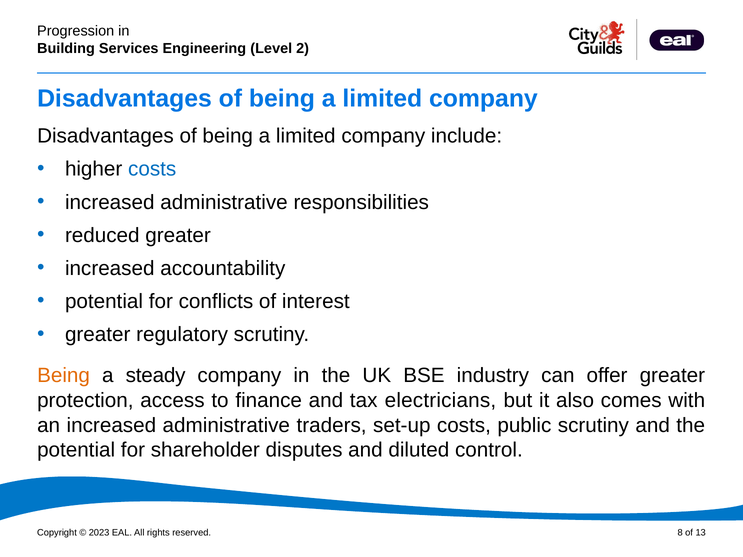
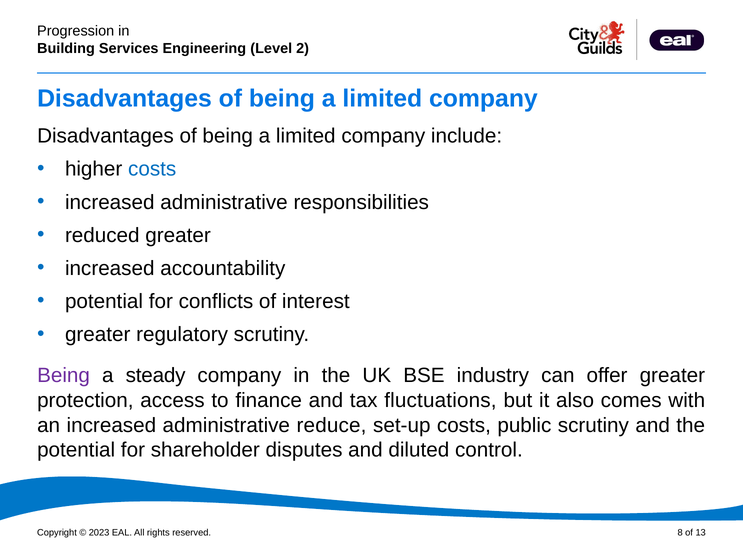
Being at (64, 376) colour: orange -> purple
electricians: electricians -> fluctuations
traders: traders -> reduce
